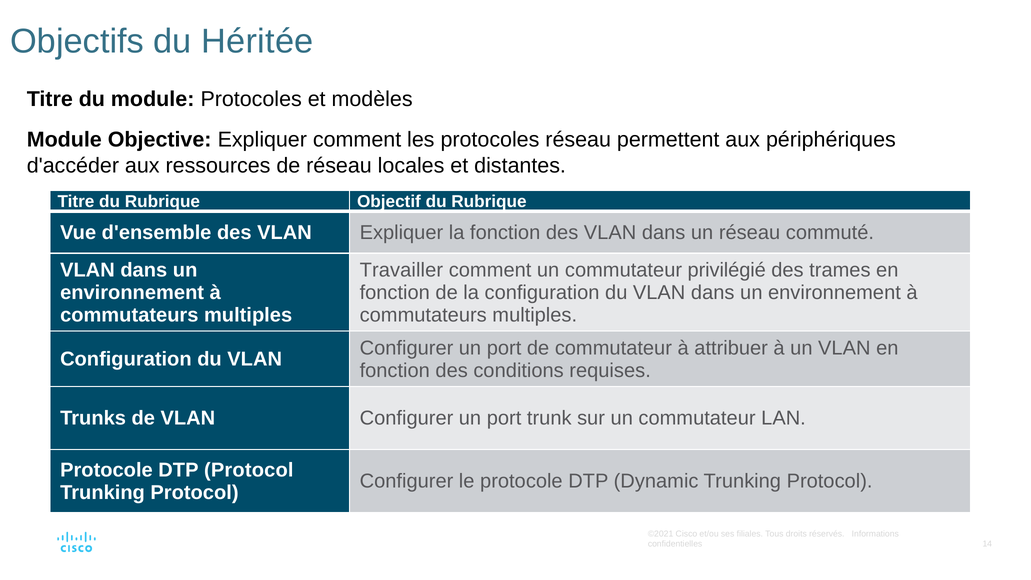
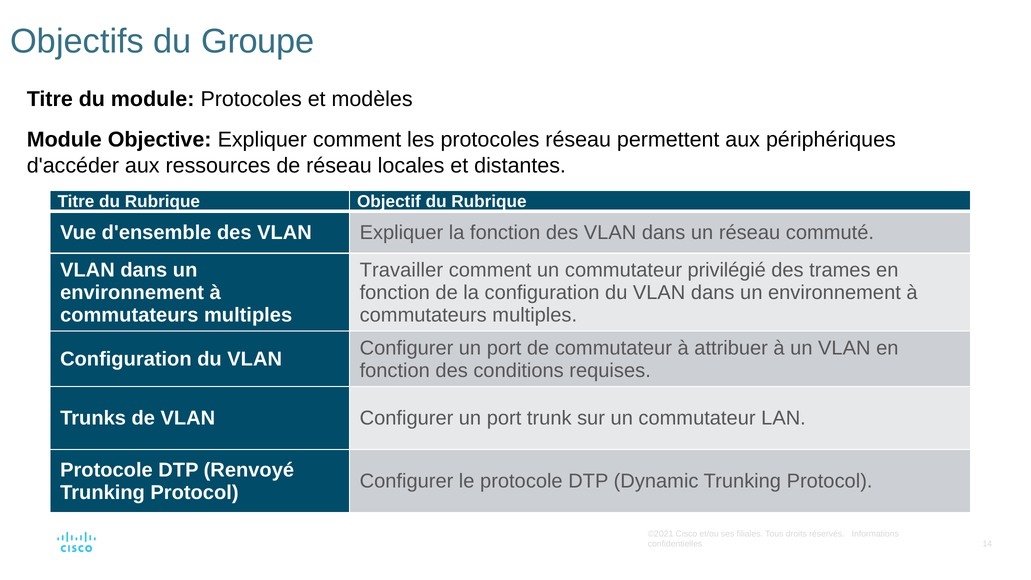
Héritée: Héritée -> Groupe
DTP Protocol: Protocol -> Renvoyé
